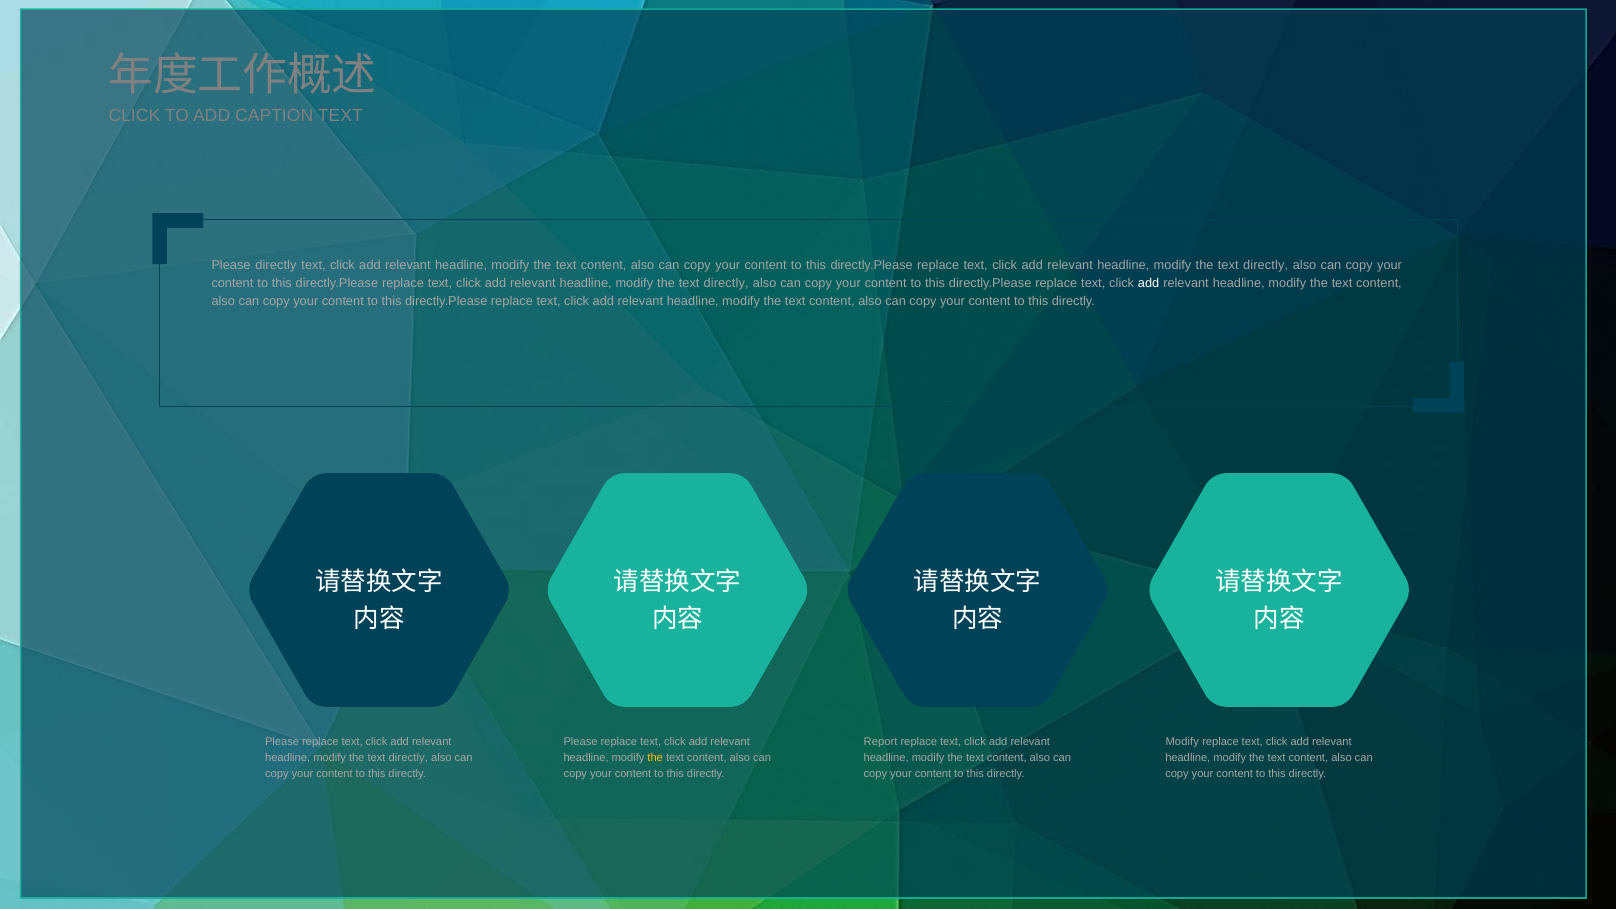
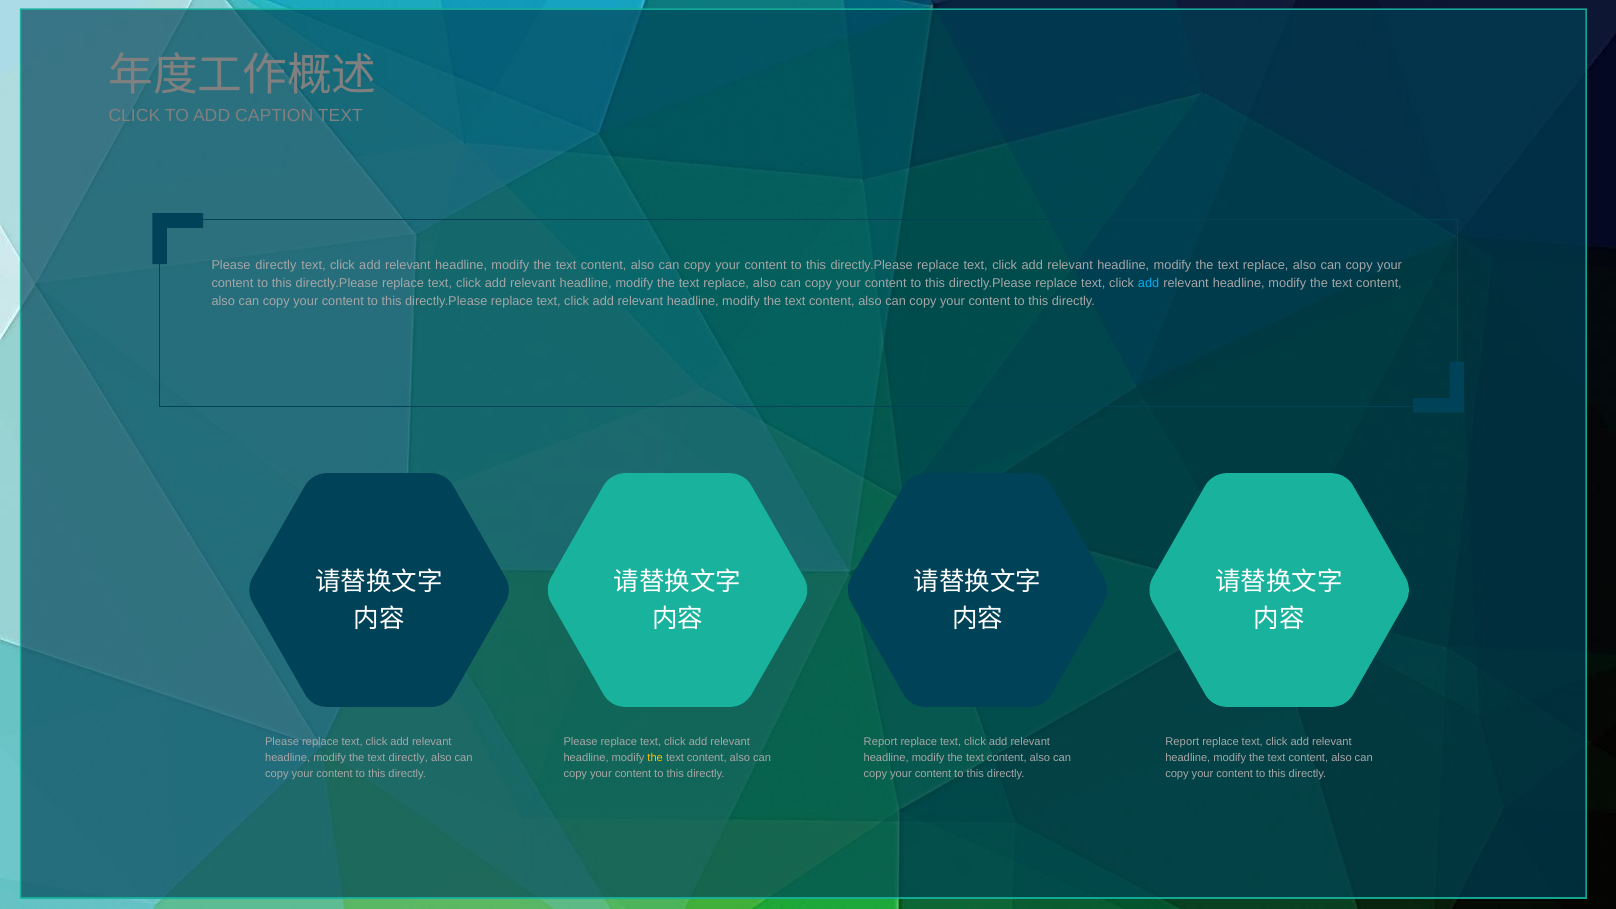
directly at (1266, 265): directly -> replace
directly at (726, 283): directly -> replace
add at (1149, 283) colour: white -> light blue
Modify at (1182, 741): Modify -> Report
